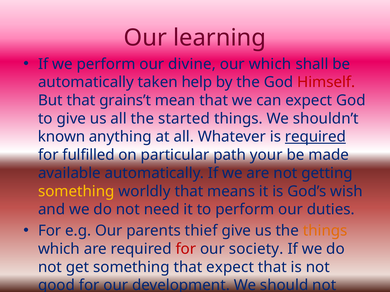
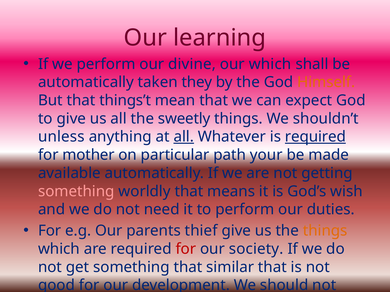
help: help -> they
Himself colour: red -> orange
grains’t: grains’t -> things’t
started: started -> sweetly
known: known -> unless
all at (184, 137) underline: none -> present
fulfilled: fulfilled -> mother
something at (76, 192) colour: yellow -> pink
that expect: expect -> similar
